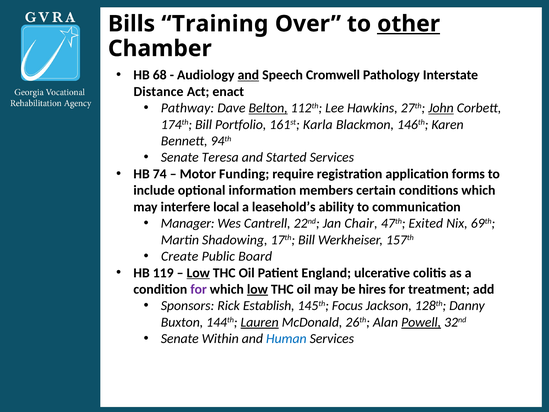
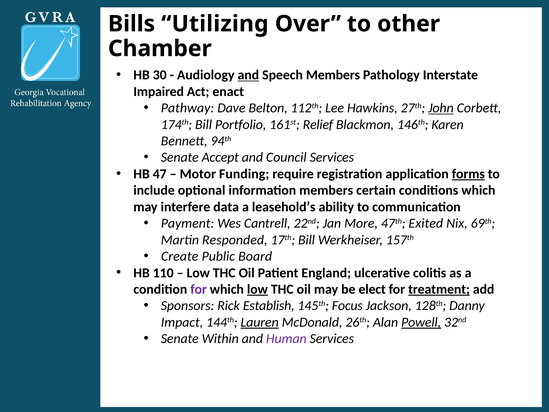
Training: Training -> Utilizing
other underline: present -> none
68: 68 -> 30
Speech Cromwell: Cromwell -> Members
Distance: Distance -> Impaired
Belton underline: present -> none
Karla: Karla -> Relief
Teresa: Teresa -> Accept
Started: Started -> Council
74: 74 -> 47
forms underline: none -> present
local: local -> data
Manager: Manager -> Payment
Chair: Chair -> More
Shadowing: Shadowing -> Responded
119: 119 -> 110
Low at (198, 273) underline: present -> none
hires: hires -> elect
treatment underline: none -> present
Buxton: Buxton -> Impact
Human colour: blue -> purple
